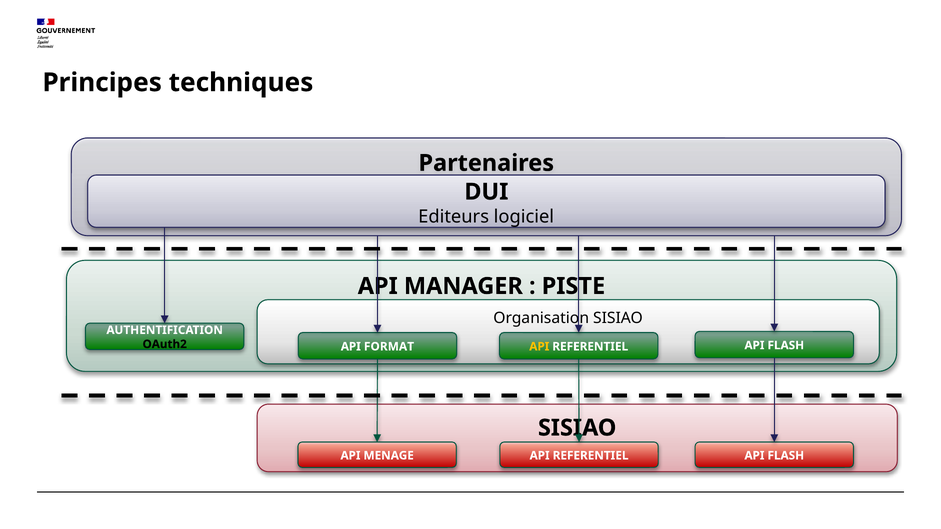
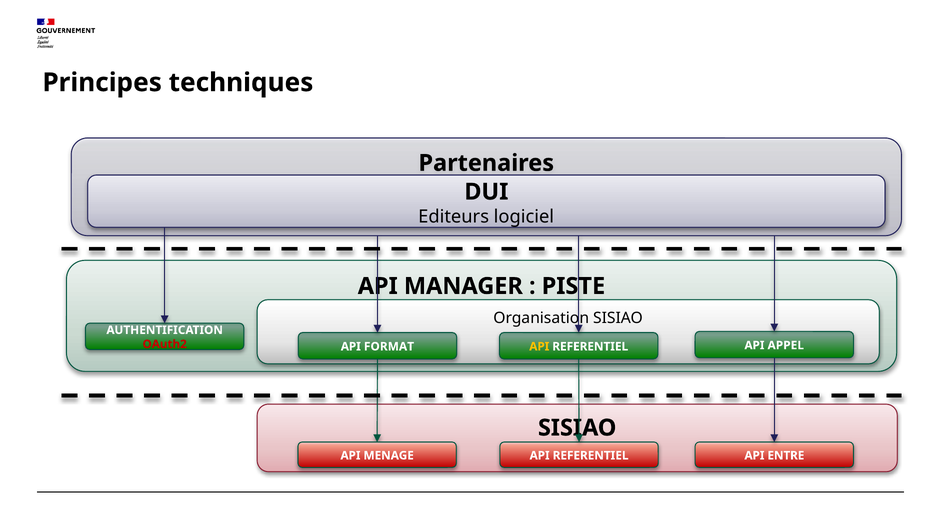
OAuth2 colour: black -> red
FLASH at (786, 346): FLASH -> APPEL
FLASH at (786, 456): FLASH -> ENTRE
